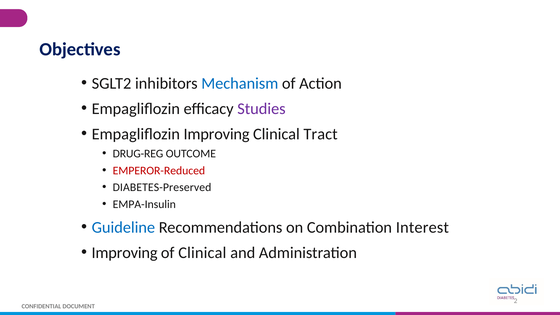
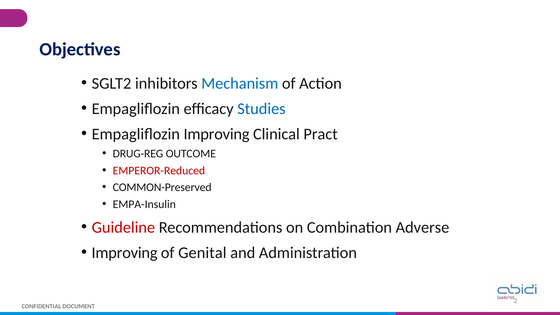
Studies colour: purple -> blue
Tract: Tract -> Pract
DIABETES-Preserved: DIABETES-Preserved -> COMMON-Preserved
Guideline colour: blue -> red
Interest: Interest -> Adverse
of Clinical: Clinical -> Genital
